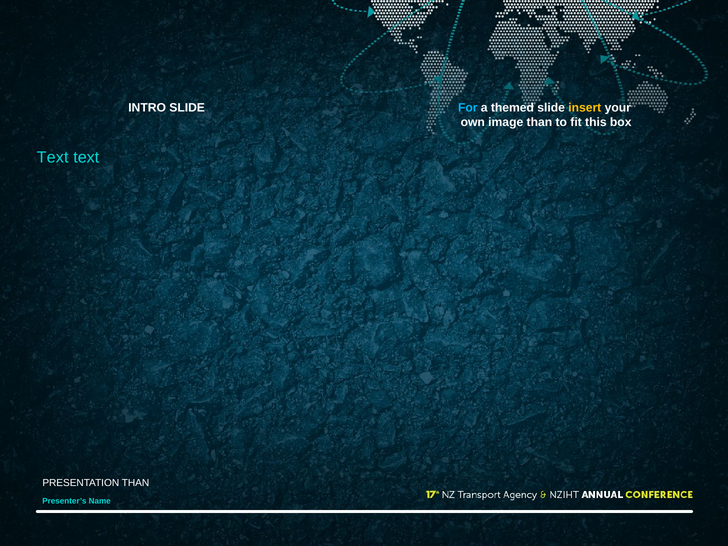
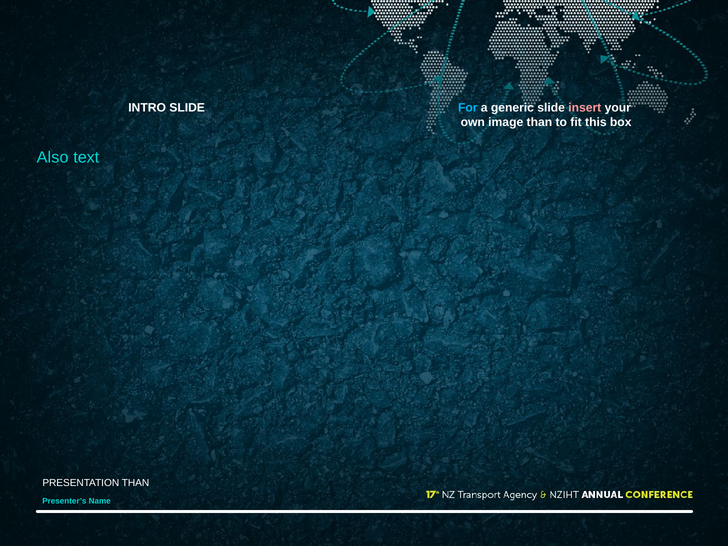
themed: themed -> generic
insert colour: yellow -> pink
Text at (53, 157): Text -> Also
